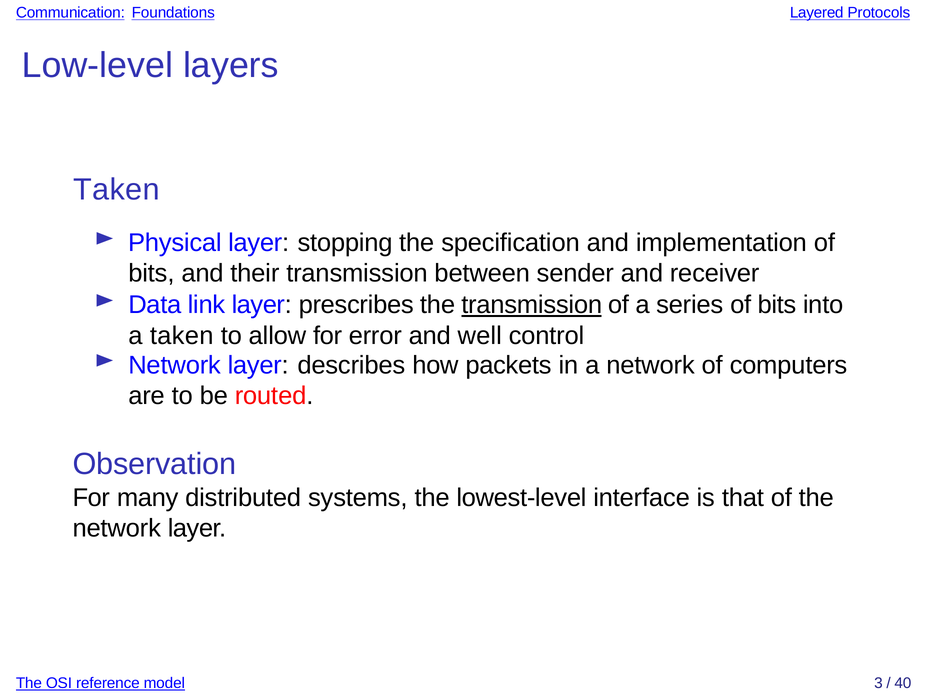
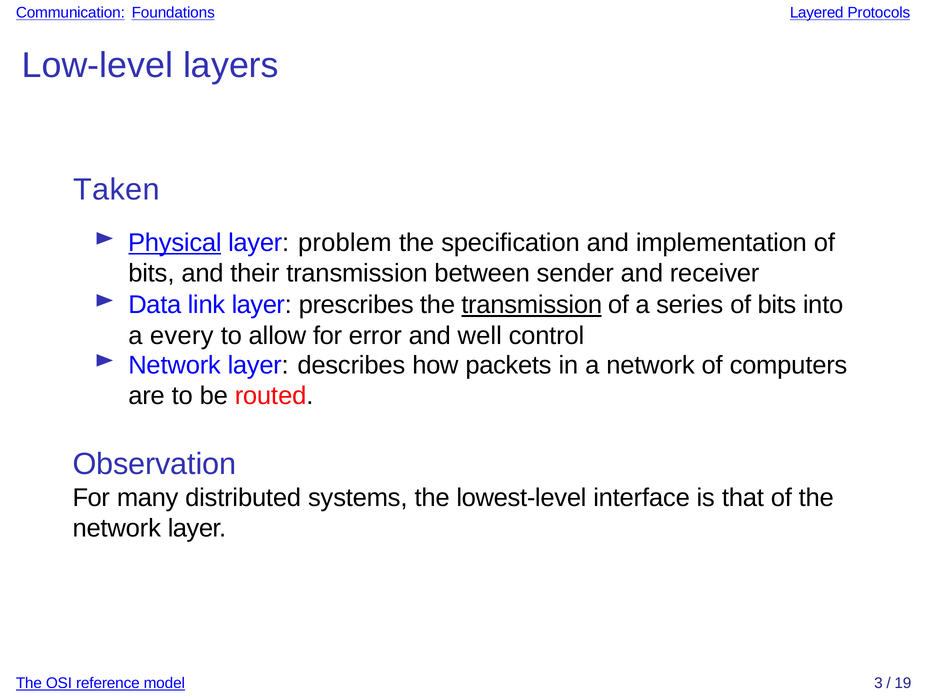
Physical underline: none -> present
stopping: stopping -> problem
a taken: taken -> every
40: 40 -> 19
